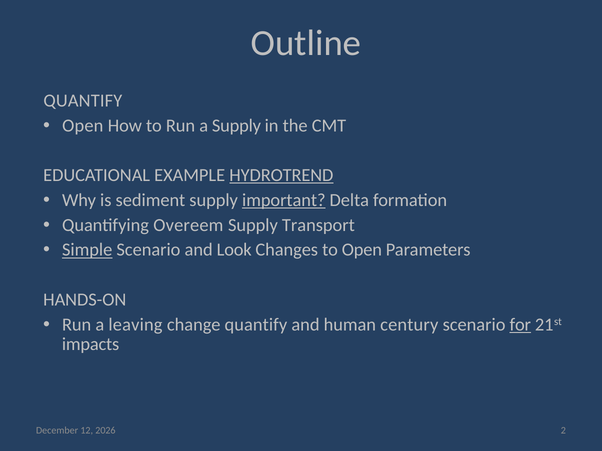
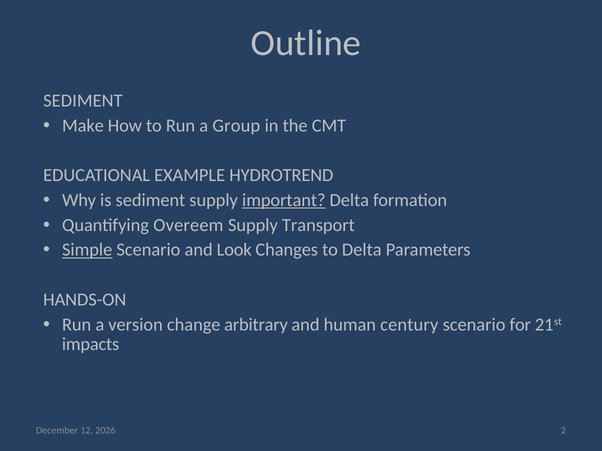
QUANTIFY at (83, 101): QUANTIFY -> SEDIMENT
Open at (83, 126): Open -> Make
a Supply: Supply -> Group
HYDROTREND underline: present -> none
to Open: Open -> Delta
leaving: leaving -> version
change quantify: quantify -> arbitrary
for underline: present -> none
